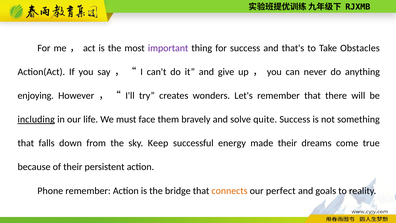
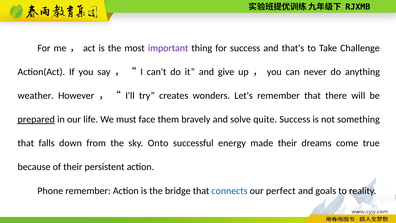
Obstacles: Obstacles -> Challenge
enjoying: enjoying -> weather
including: including -> prepared
Keep: Keep -> Onto
connects colour: orange -> blue
